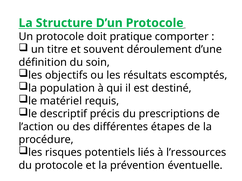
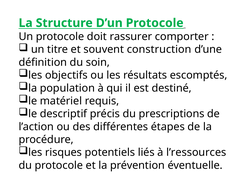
pratique: pratique -> rassurer
déroulement: déroulement -> construction
